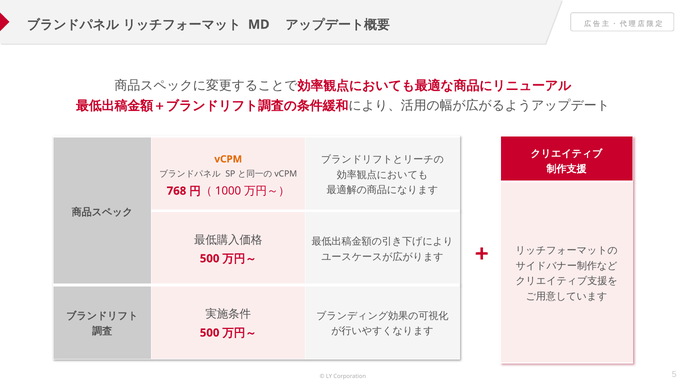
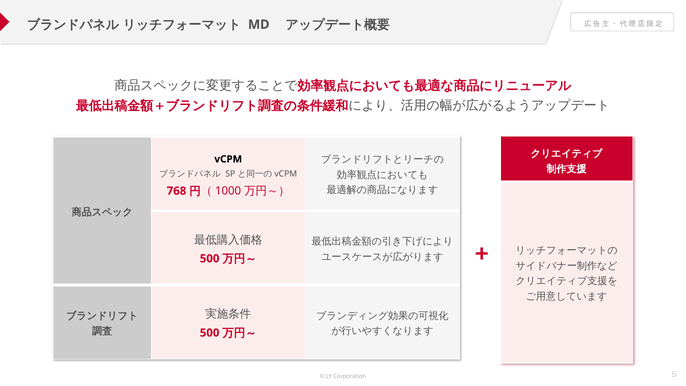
vCPM at (228, 159) colour: orange -> black
